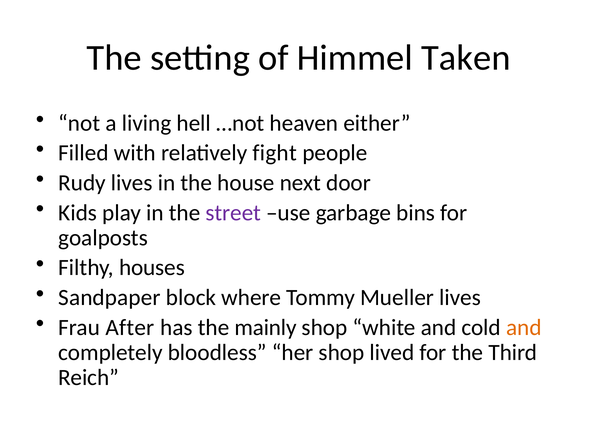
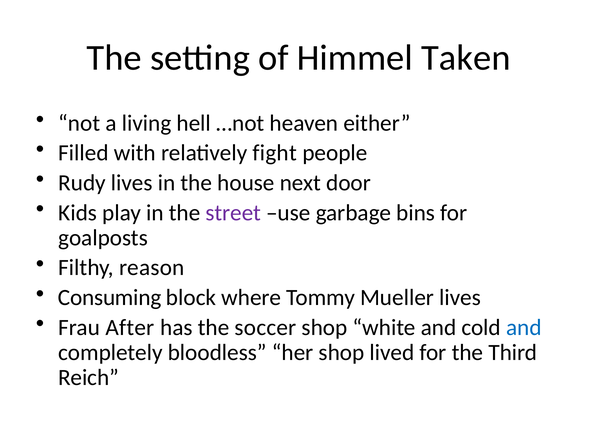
houses: houses -> reason
Sandpaper: Sandpaper -> Consuming
mainly: mainly -> soccer
and at (524, 328) colour: orange -> blue
